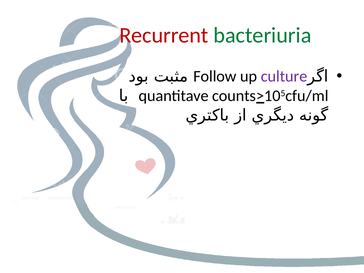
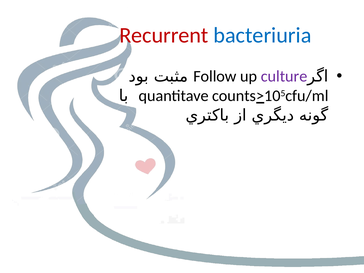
bacteriuria colour: green -> blue
